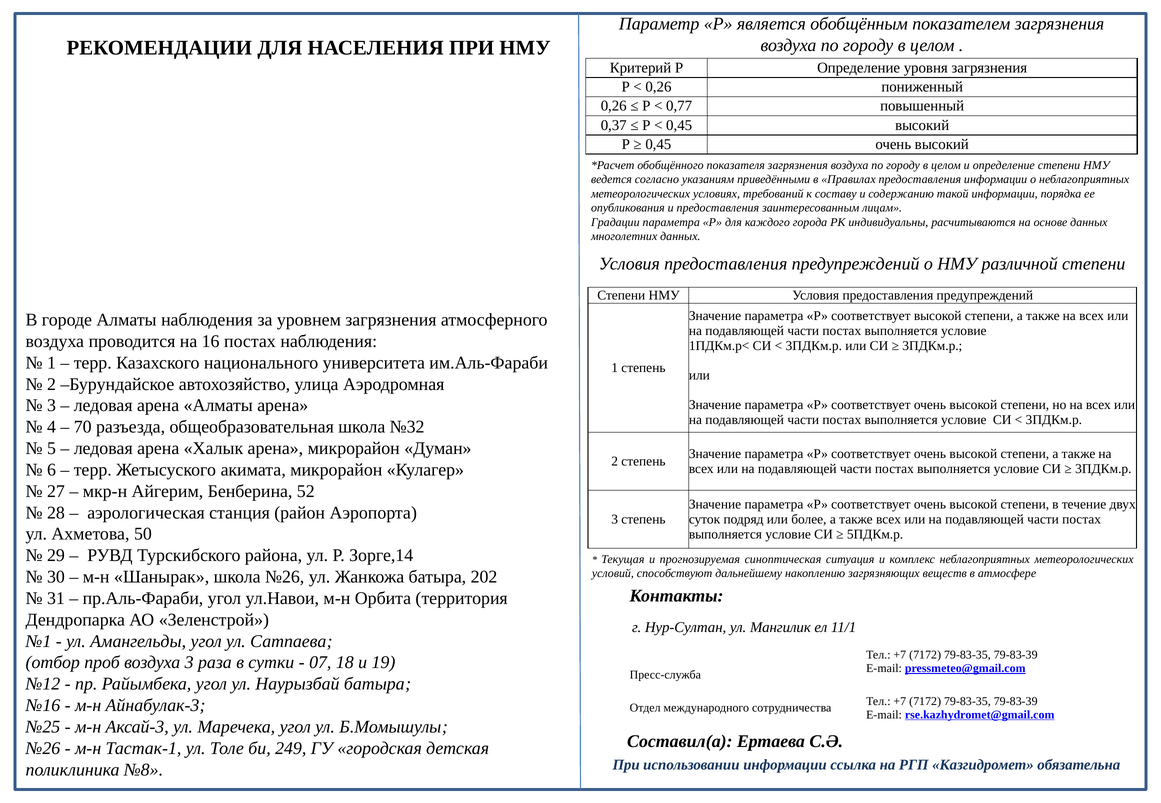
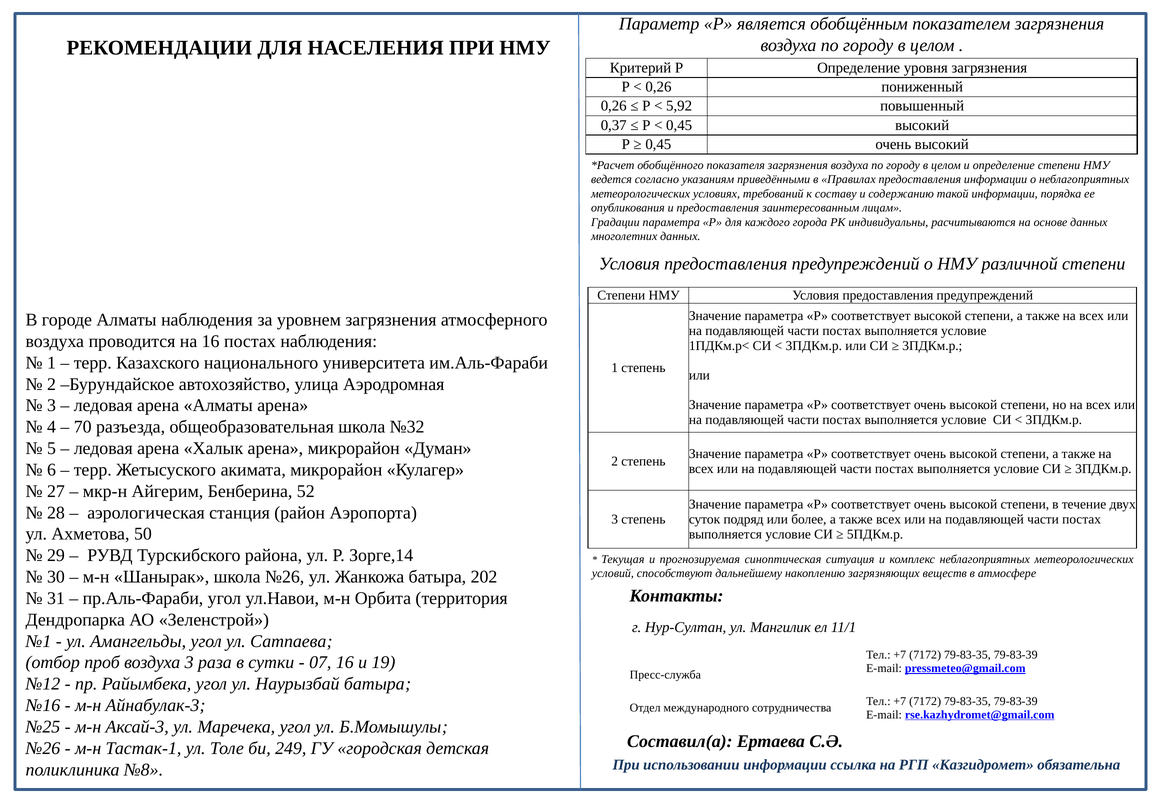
0,77: 0,77 -> 5,92
07 18: 18 -> 16
